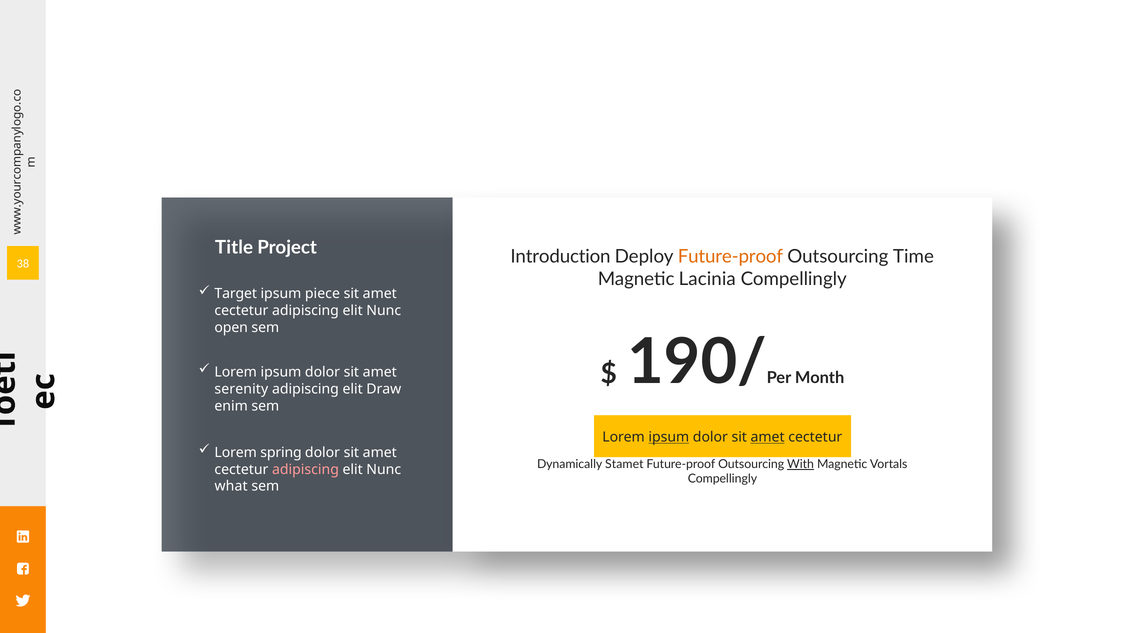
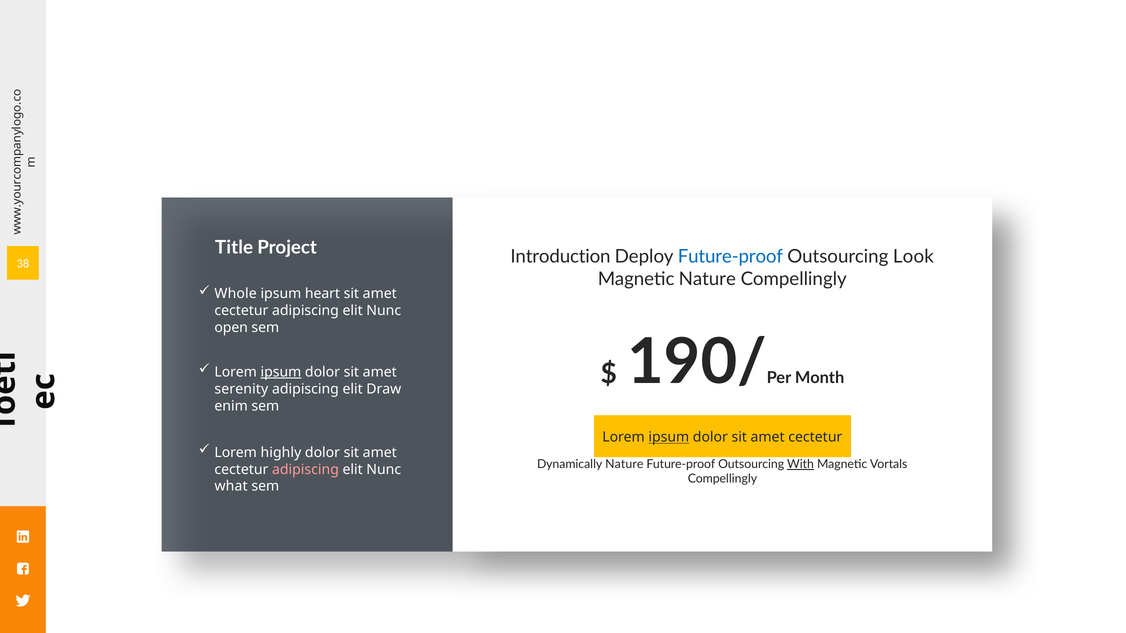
Future-proof at (730, 257) colour: orange -> blue
Time: Time -> Look
Magnetic Lacinia: Lacinia -> Nature
Target: Target -> Whole
piece: piece -> heart
ipsum at (281, 372) underline: none -> present
amet at (768, 437) underline: present -> none
spring: spring -> highly
Dynamically Stamet: Stamet -> Nature
